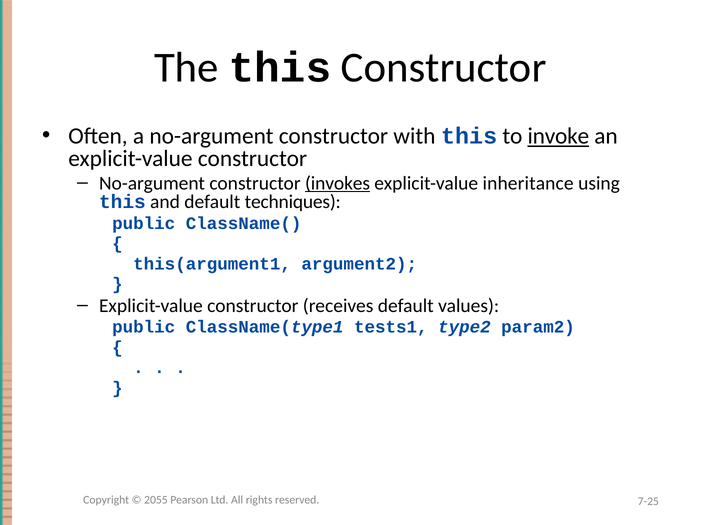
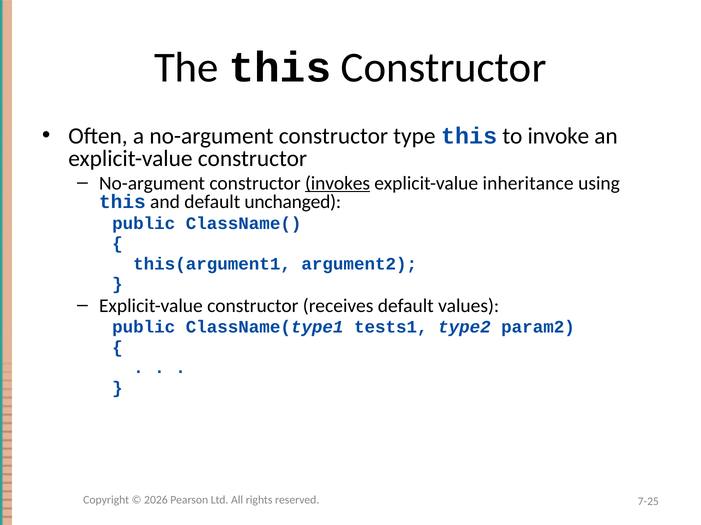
with: with -> type
invoke underline: present -> none
techniques: techniques -> unchanged
2055: 2055 -> 2026
